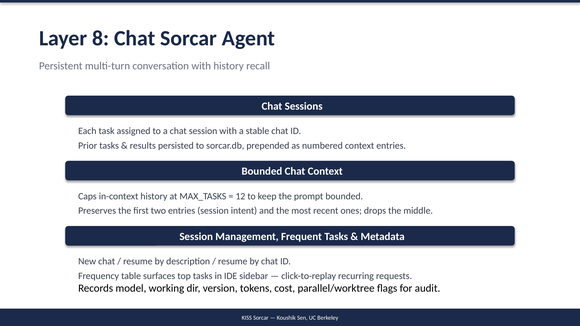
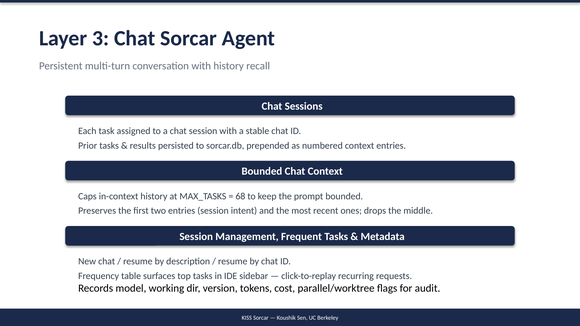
8: 8 -> 3
12: 12 -> 68
